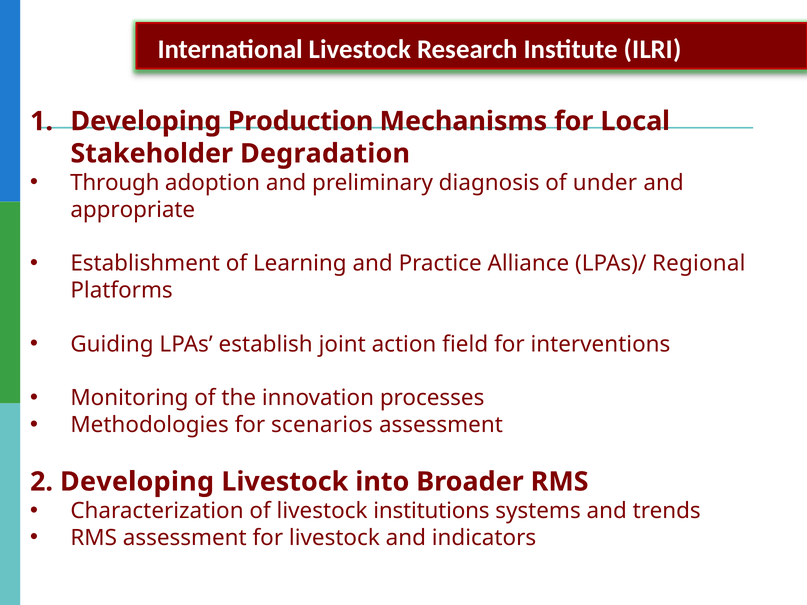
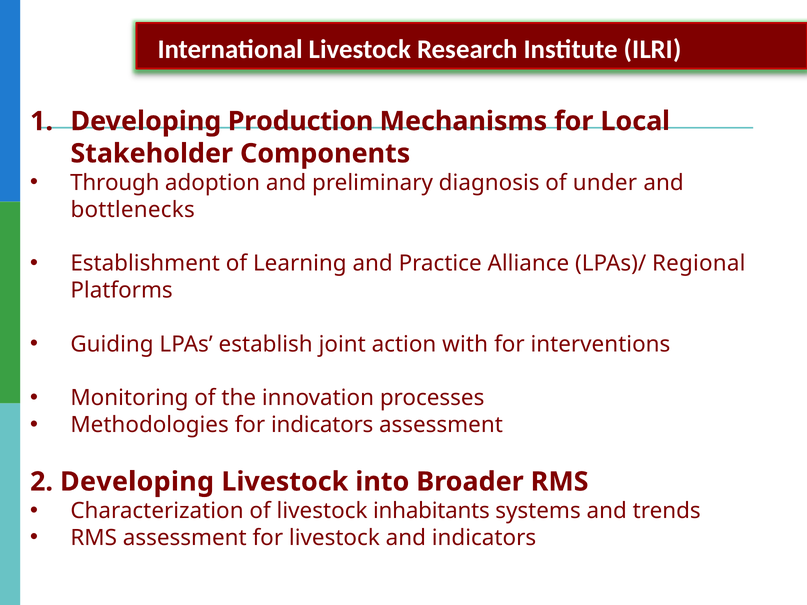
Degradation: Degradation -> Components
appropriate: appropriate -> bottlenecks
field: field -> with
for scenarios: scenarios -> indicators
institutions: institutions -> inhabitants
